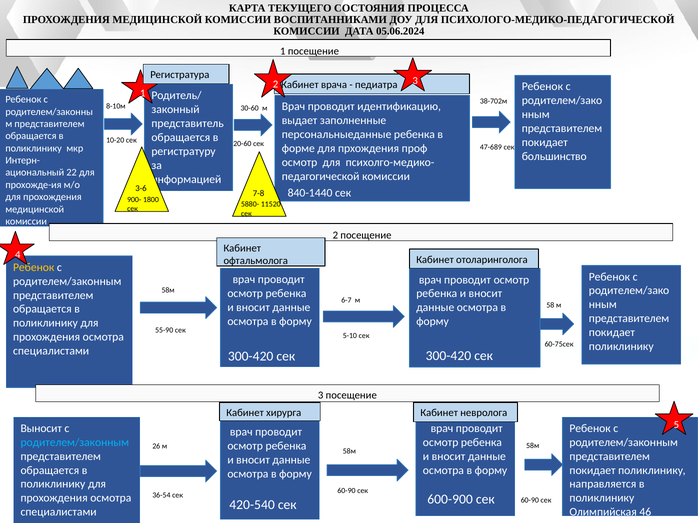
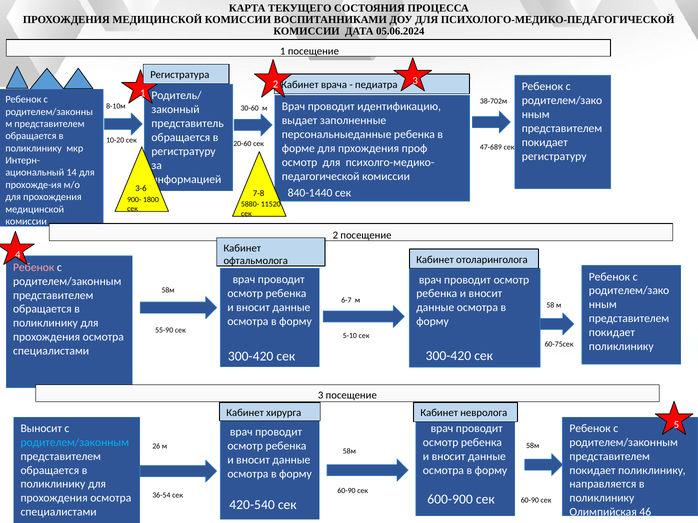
большинство at (554, 157): большинство -> регистратуру
22: 22 -> 14
Ребенок at (34, 268) colour: yellow -> pink
